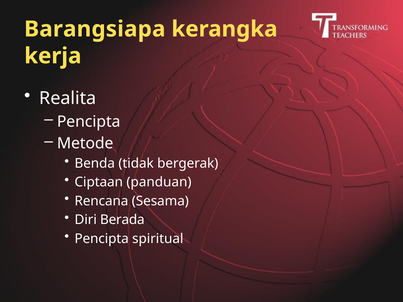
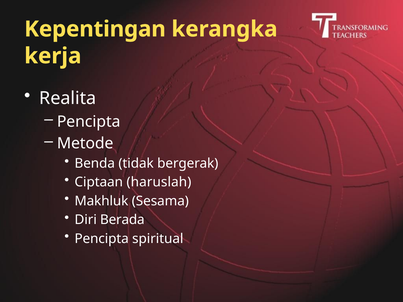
Barangsiapa: Barangsiapa -> Kepentingan
panduan: panduan -> haruslah
Rencana: Rencana -> Makhluk
